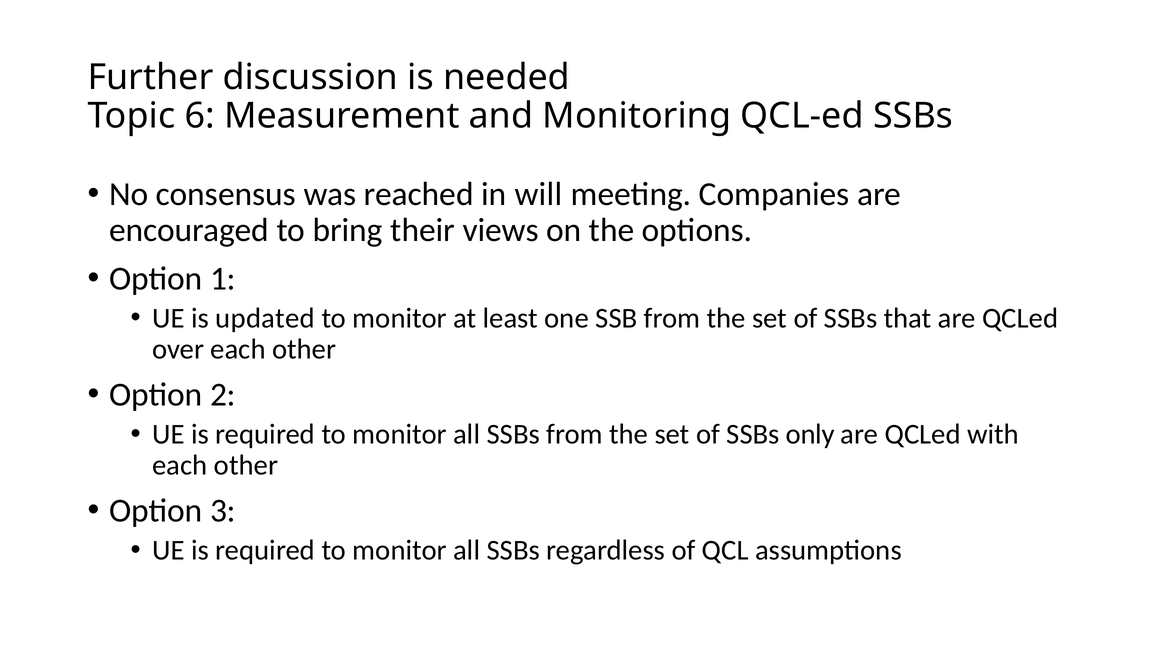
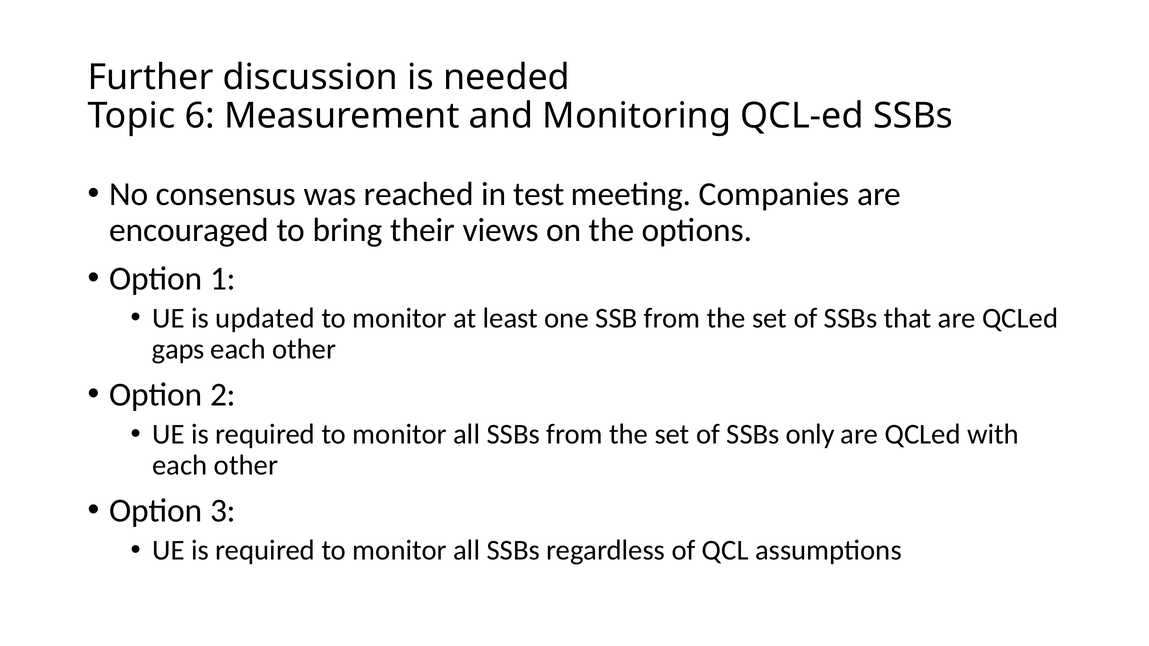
will: will -> test
over: over -> gaps
